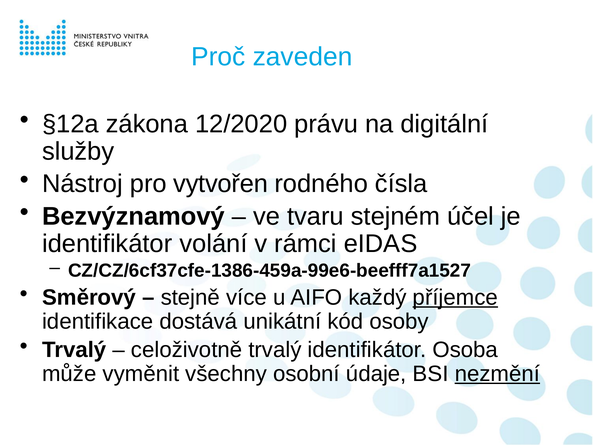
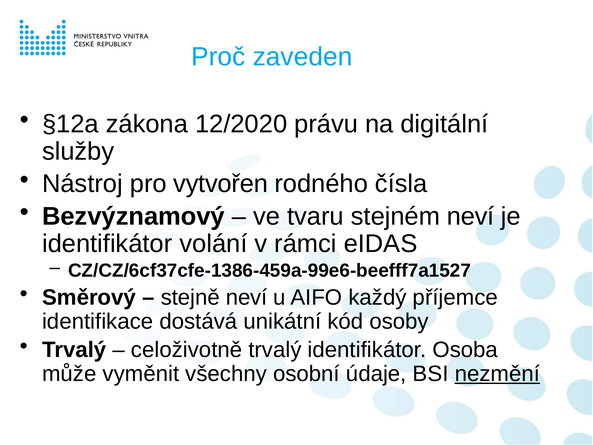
stejném účel: účel -> neví
stejně více: více -> neví
příjemce underline: present -> none
